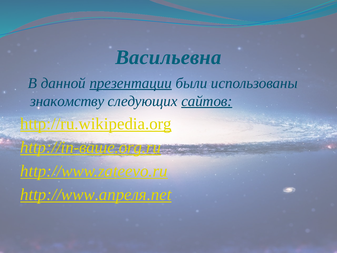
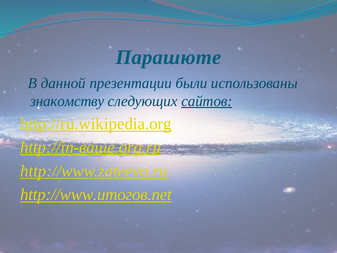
Васильевна: Васильевна -> Парашюте
презентации underline: present -> none
http://www.апреля.net: http://www.апреля.net -> http://www.итогов.net
